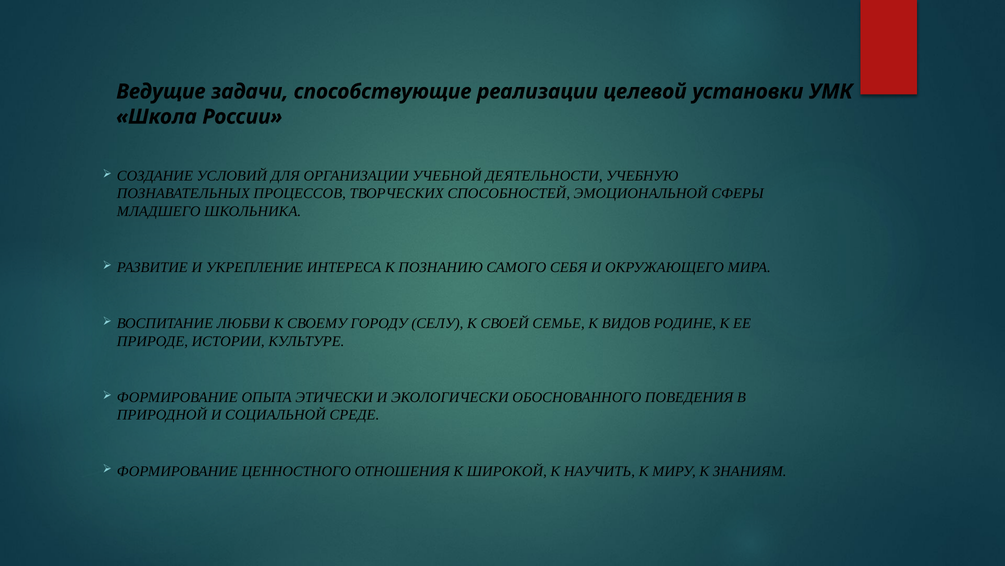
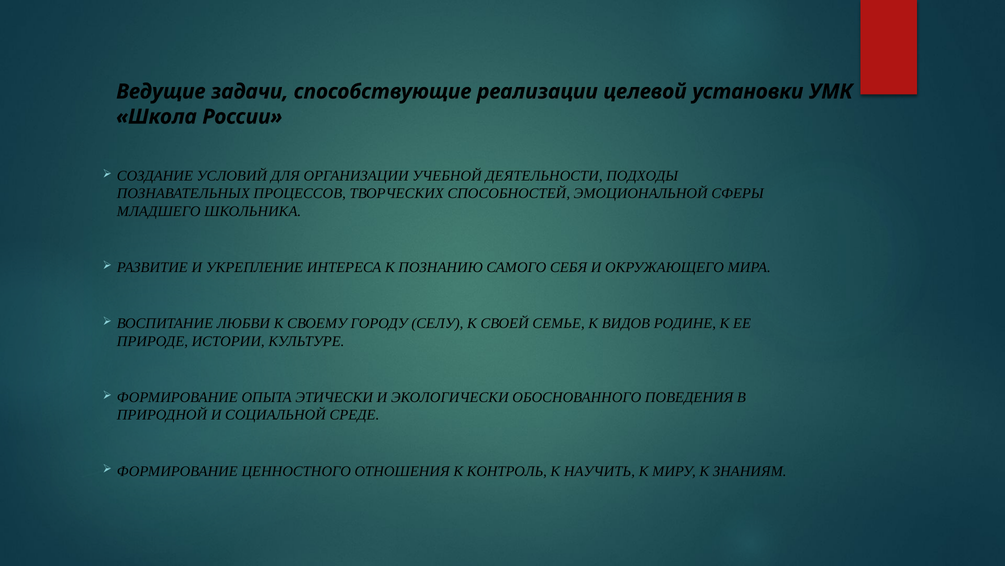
УЧЕБНУЮ: УЧЕБНУЮ -> ПОДХОДЫ
ШИРОКОЙ: ШИРОКОЙ -> КОНТРОЛЬ
